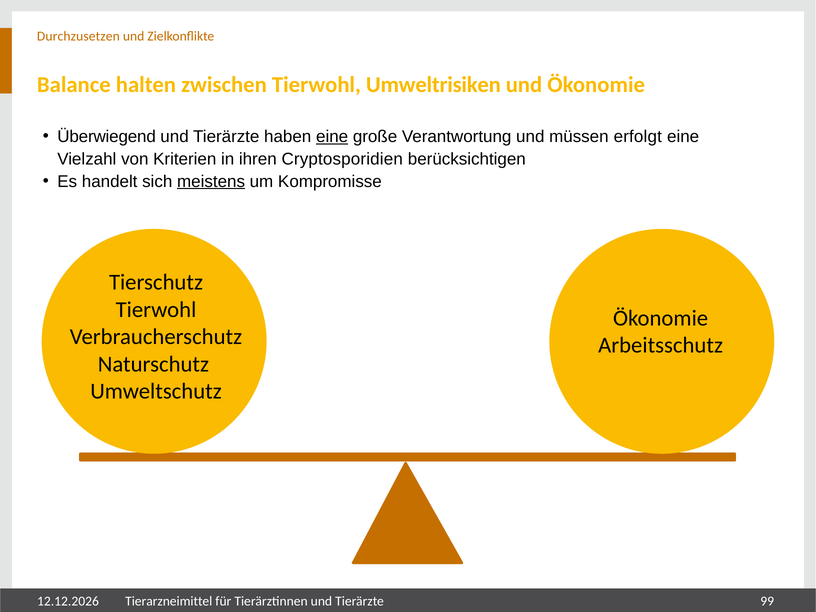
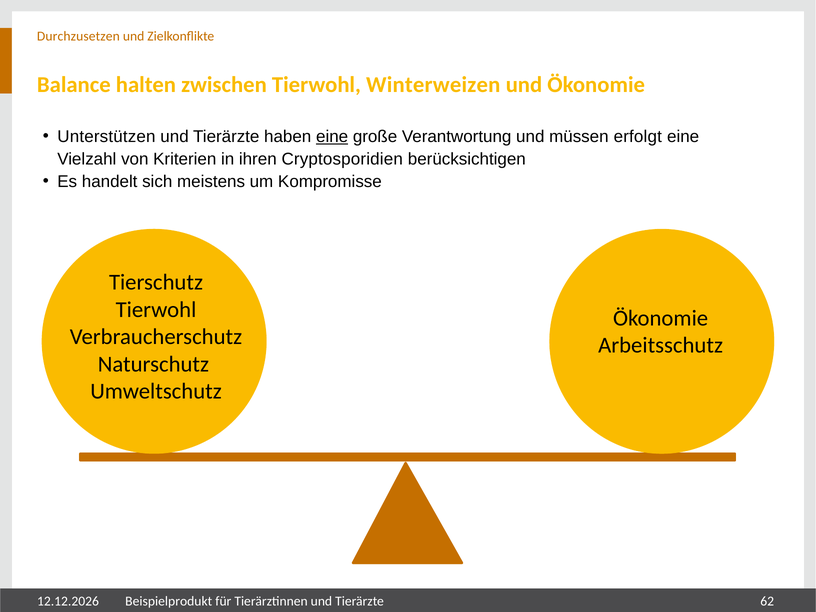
Umweltrisiken: Umweltrisiken -> Winterweizen
Überwiegend: Überwiegend -> Unterstützen
meistens underline: present -> none
Tierarzneimittel: Tierarzneimittel -> Beispielprodukt
99: 99 -> 62
